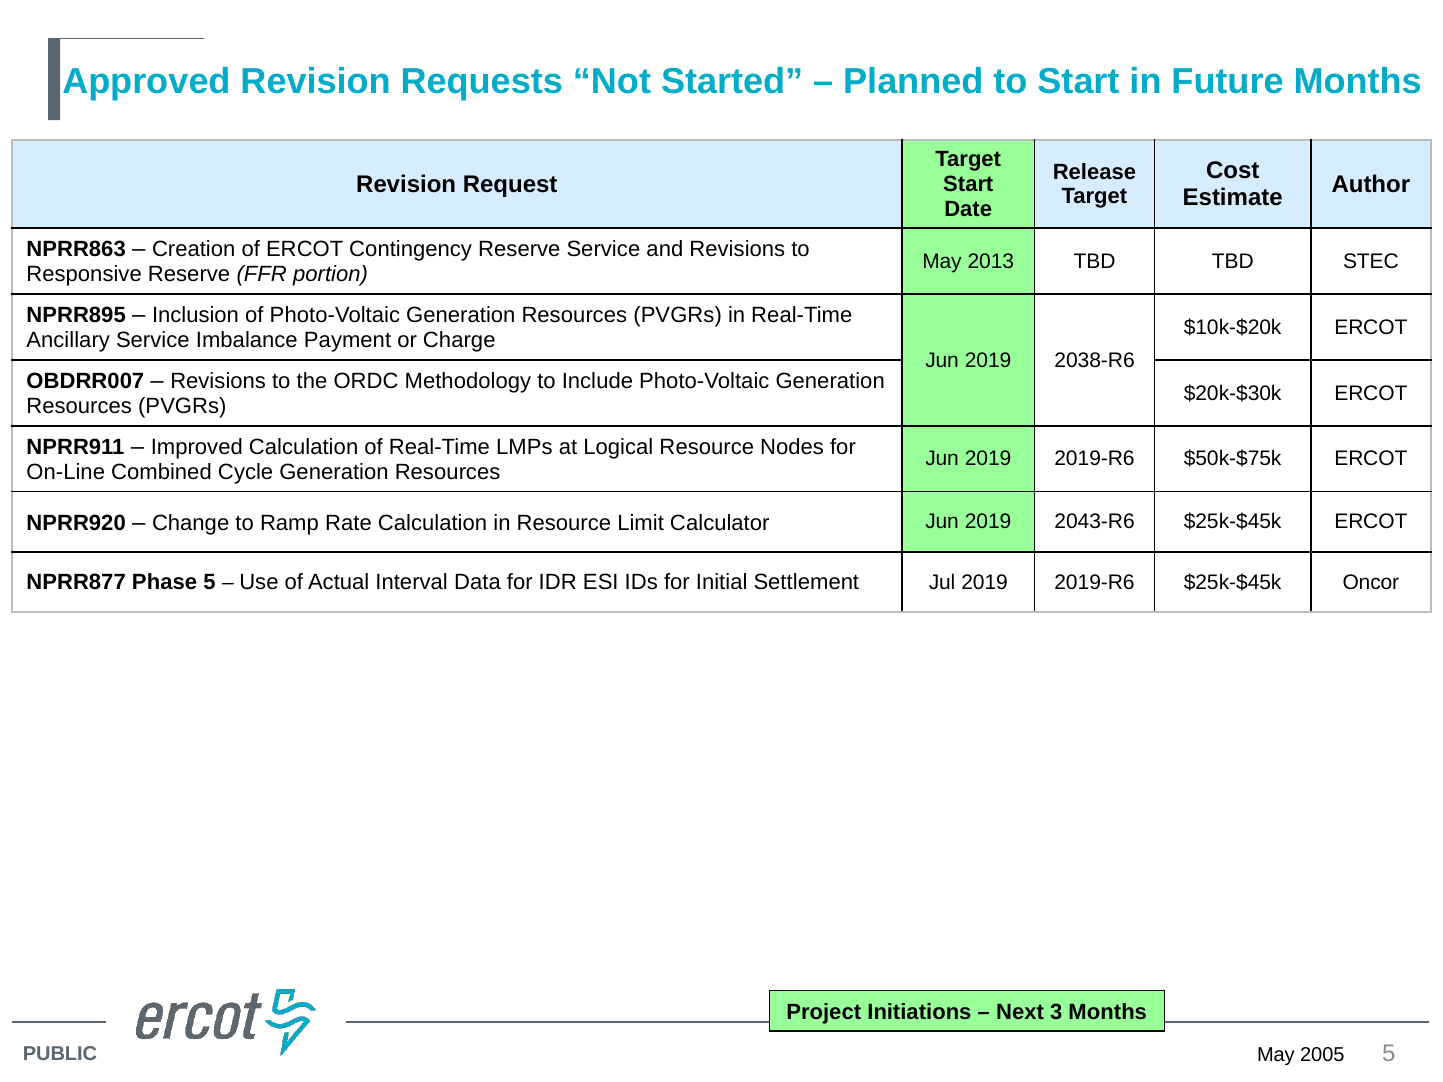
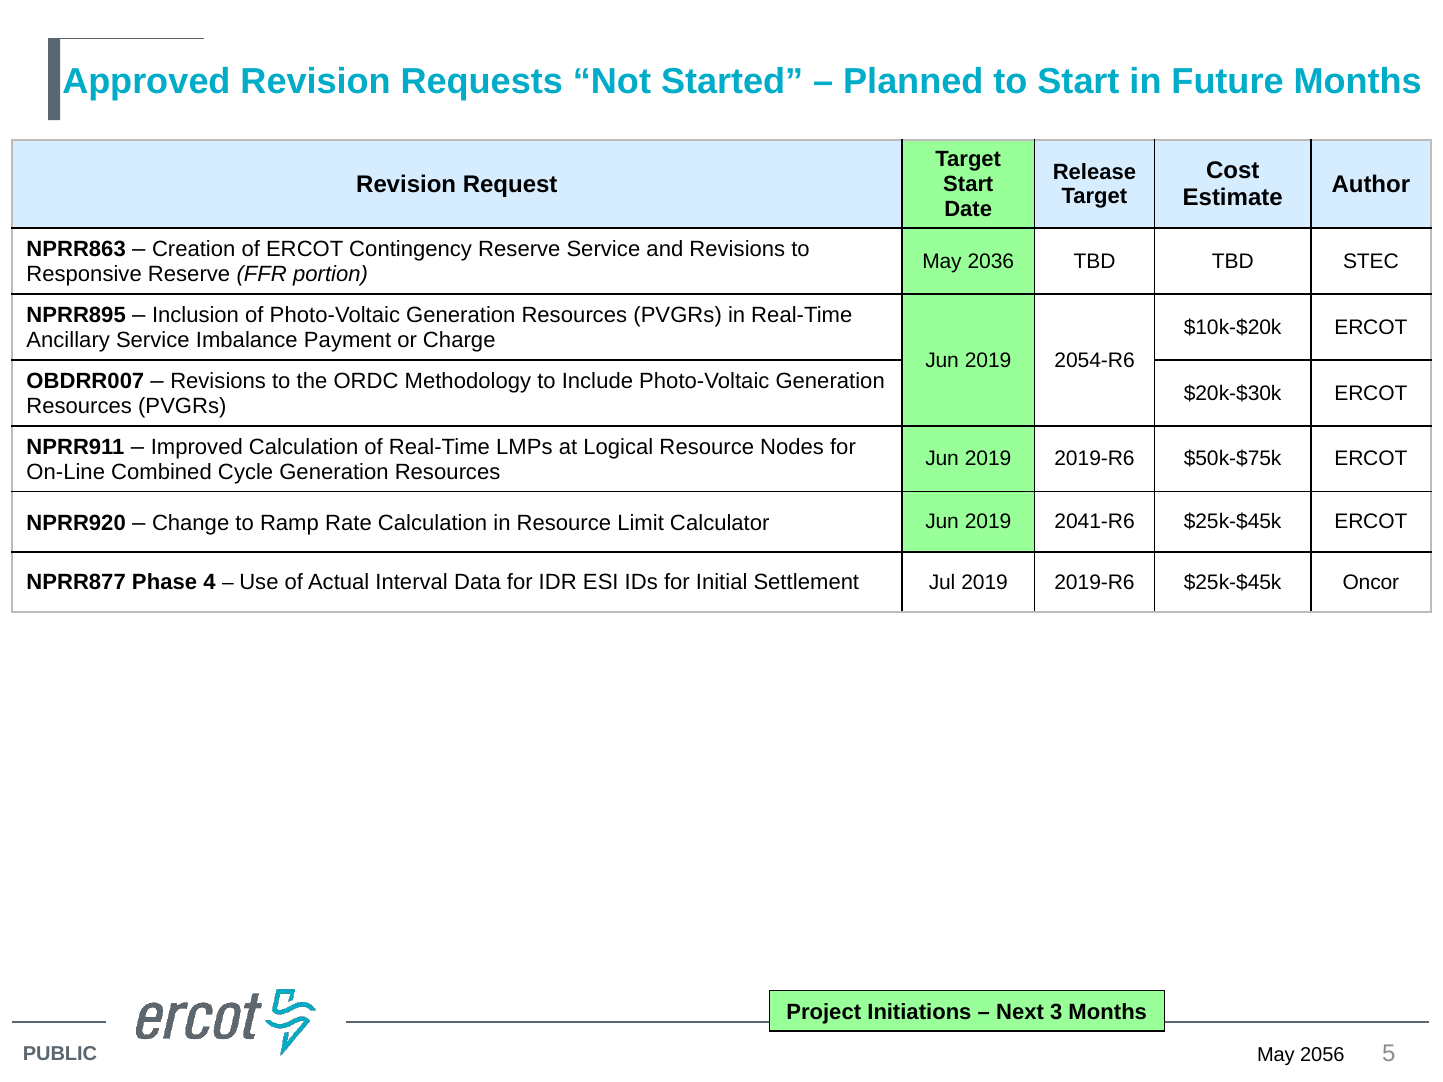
2013: 2013 -> 2036
2038-R6: 2038-R6 -> 2054-R6
2043-R6: 2043-R6 -> 2041-R6
Phase 5: 5 -> 4
2005: 2005 -> 2056
